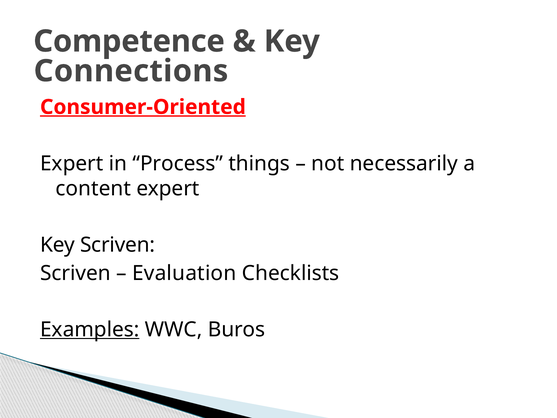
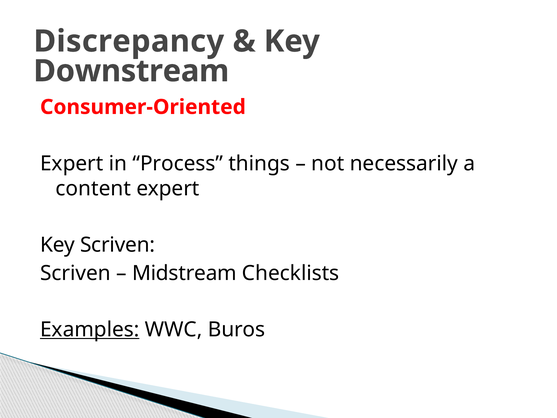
Competence: Competence -> Discrepancy
Connections: Connections -> Downstream
Consumer-Oriented underline: present -> none
Evaluation: Evaluation -> Midstream
